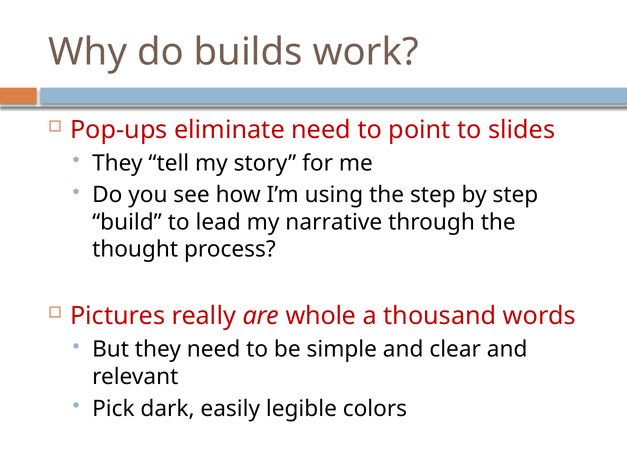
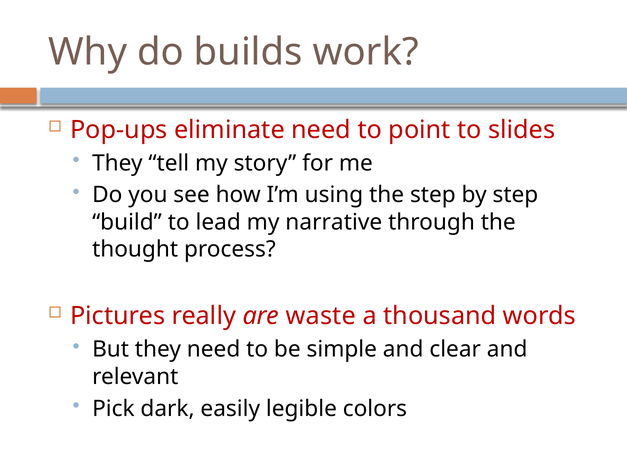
whole: whole -> waste
